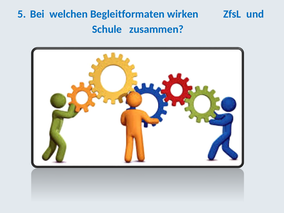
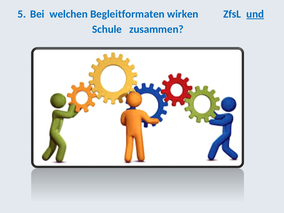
und underline: none -> present
